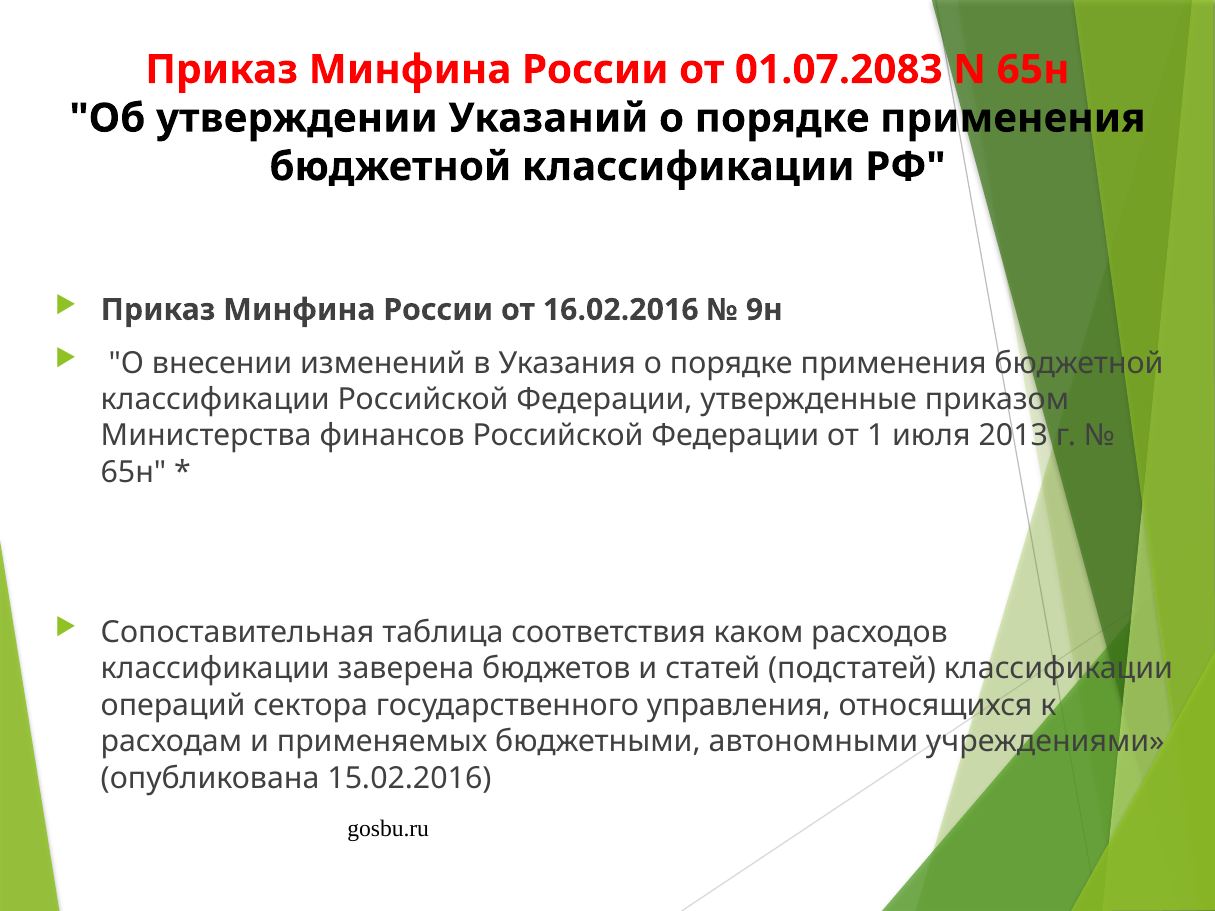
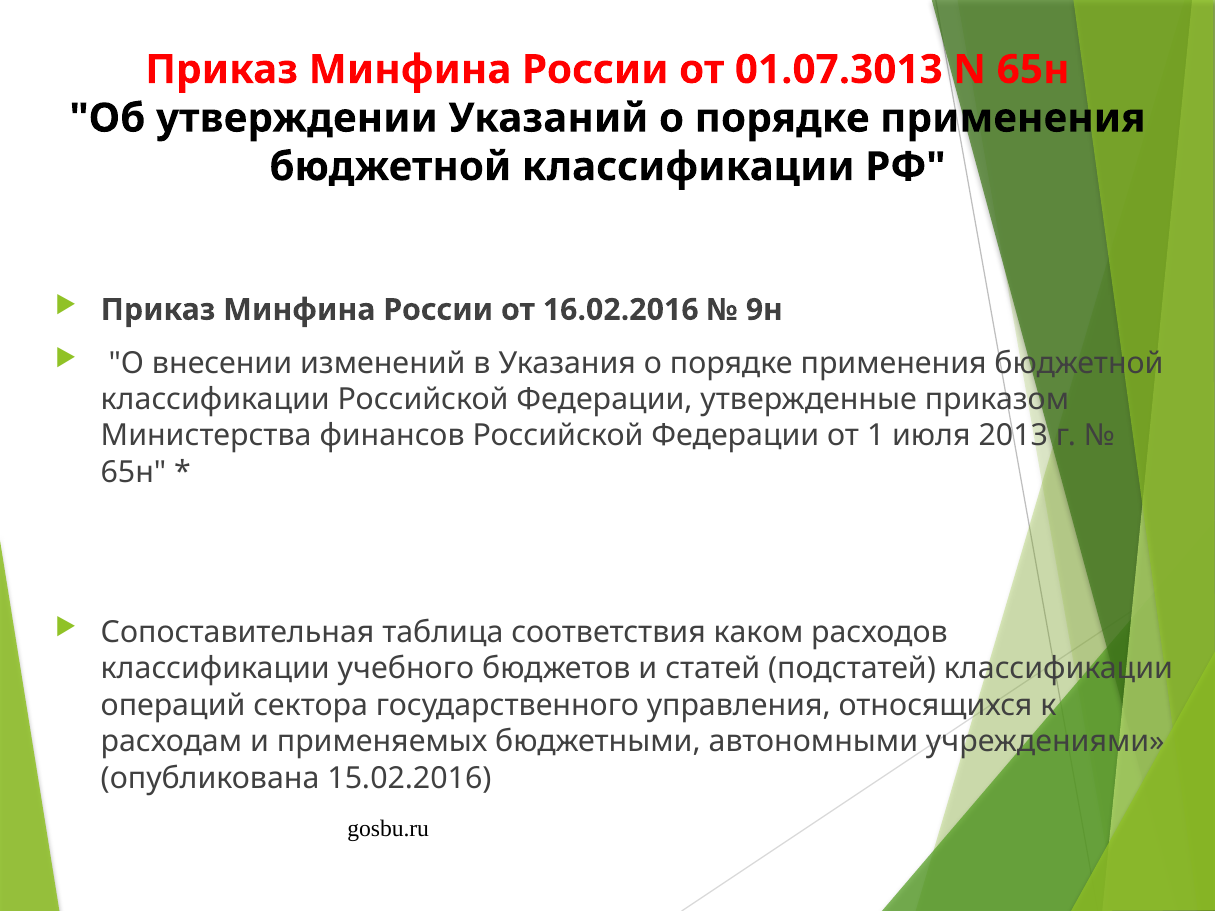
01.07.2083: 01.07.2083 -> 01.07.3013
заверена: заверена -> учебного
